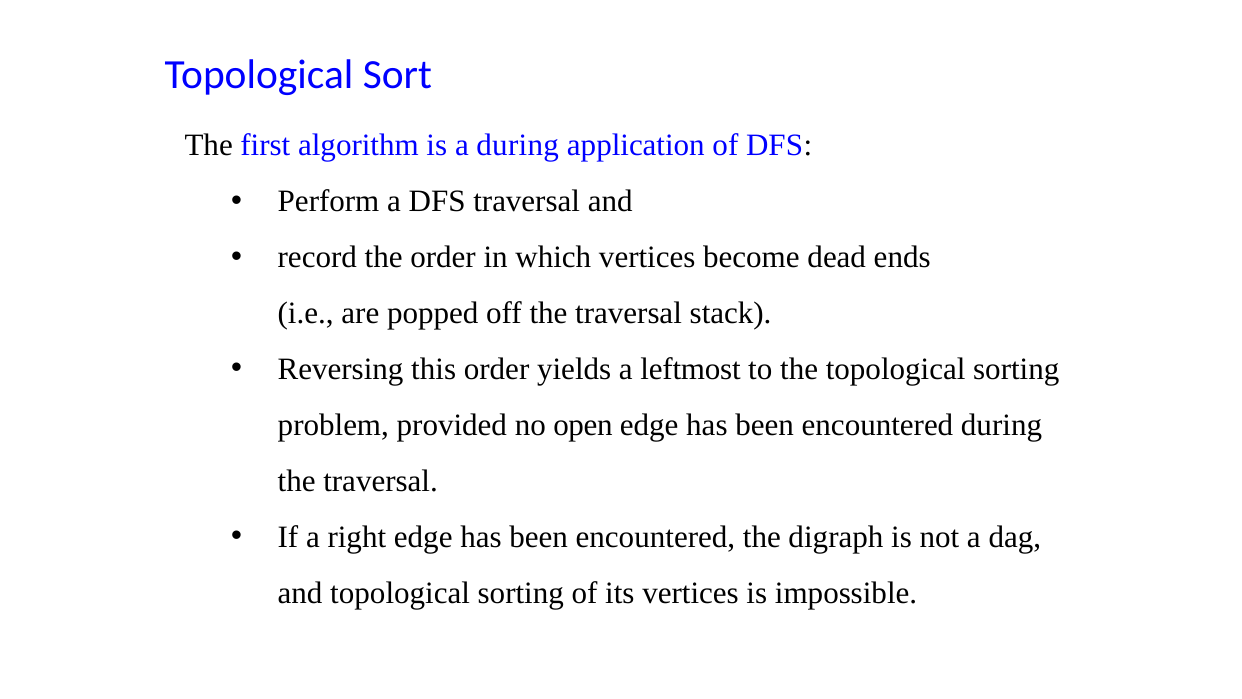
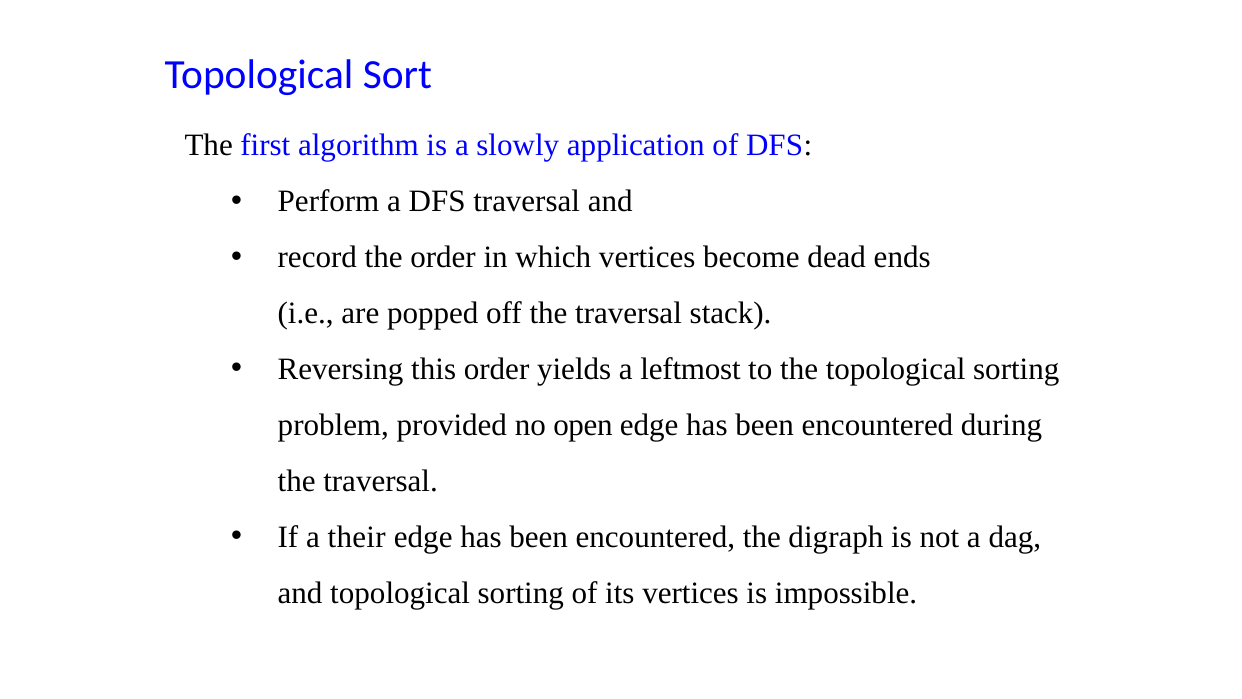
a during: during -> slowly
right: right -> their
